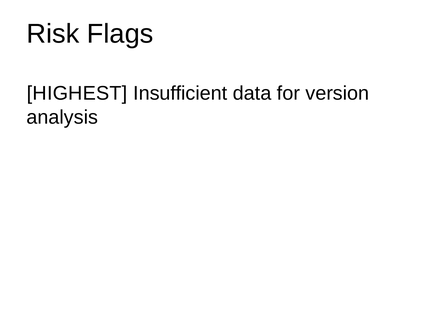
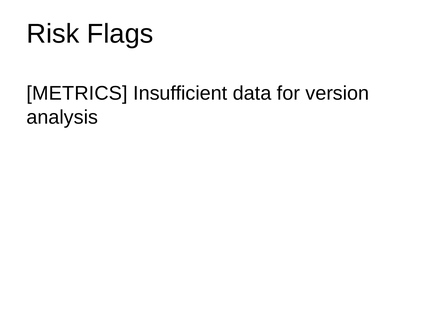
HIGHEST: HIGHEST -> METRICS
